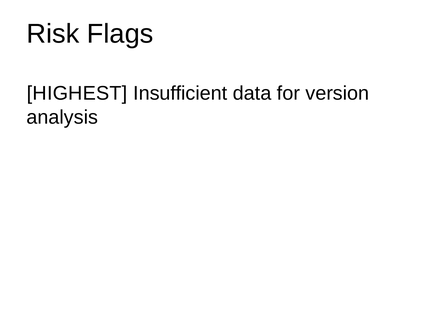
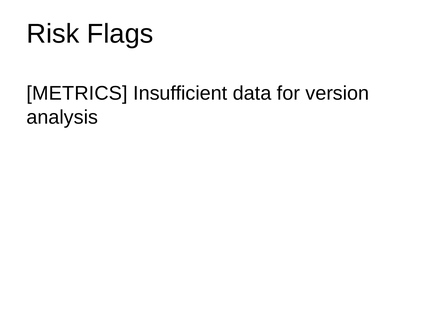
HIGHEST: HIGHEST -> METRICS
